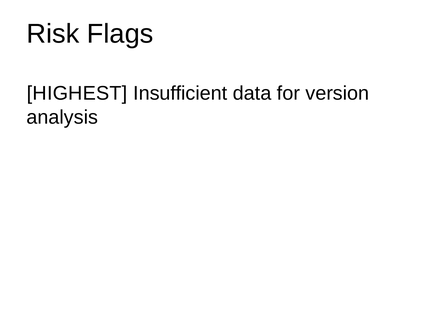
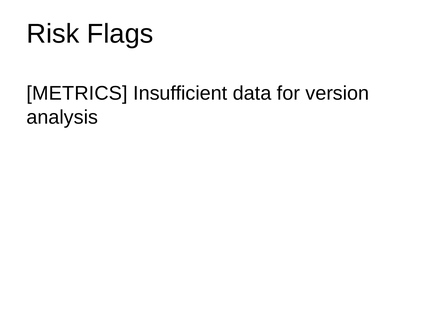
HIGHEST: HIGHEST -> METRICS
